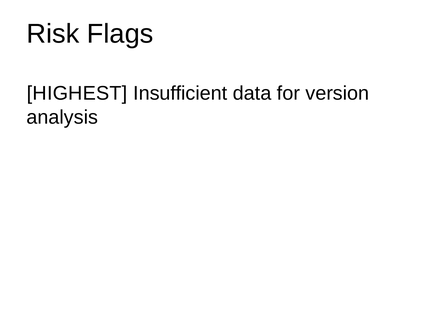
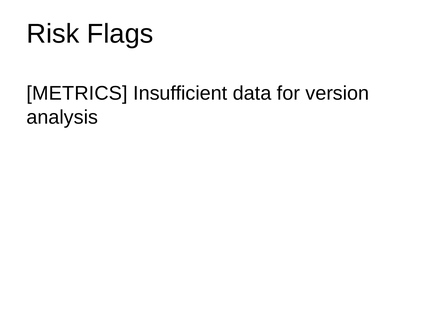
HIGHEST: HIGHEST -> METRICS
